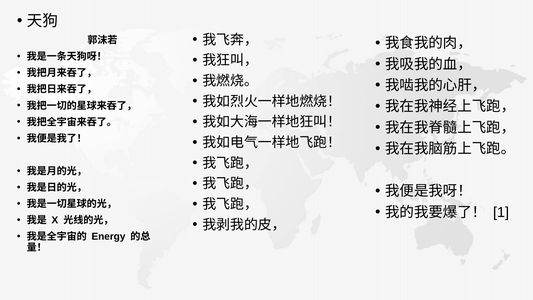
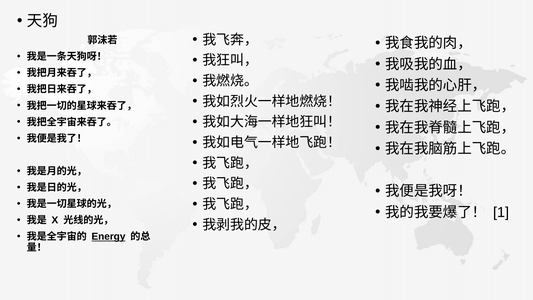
Energy underline: none -> present
